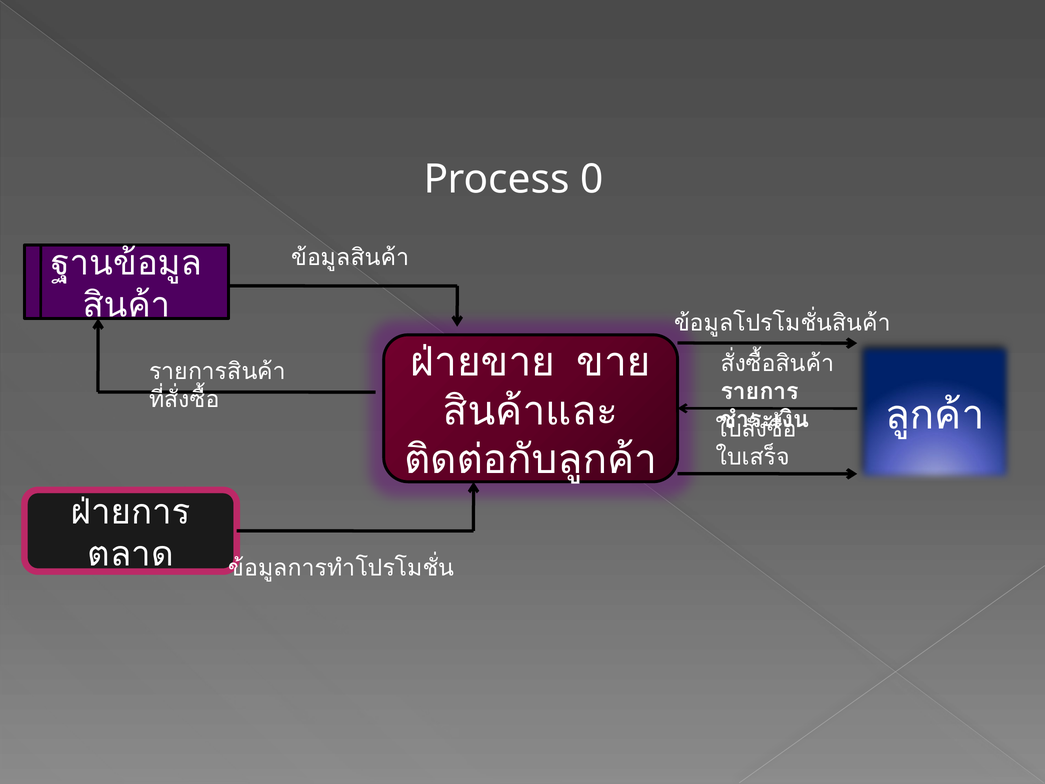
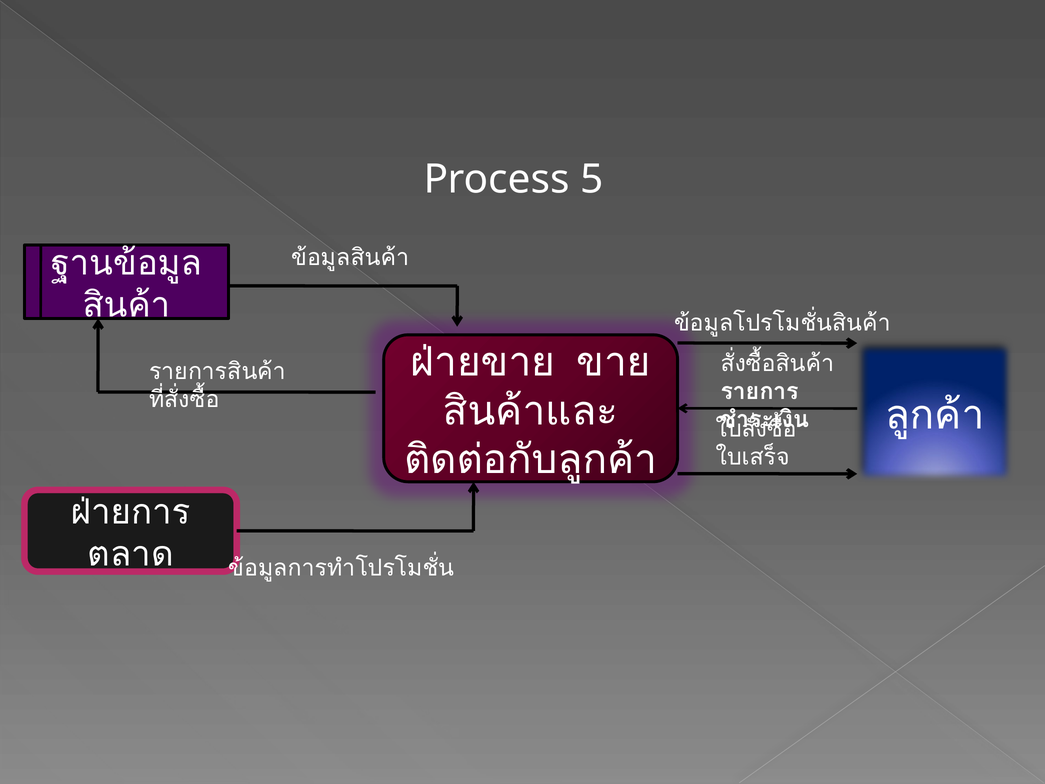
0: 0 -> 5
